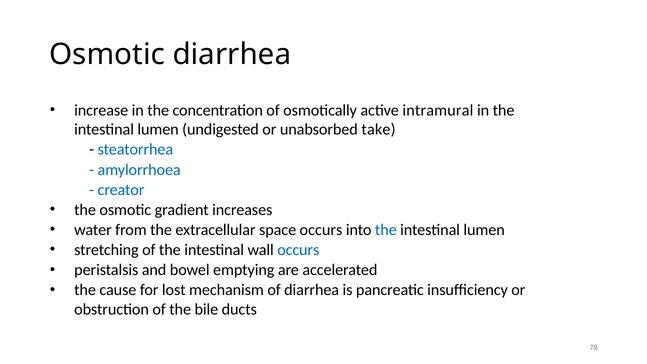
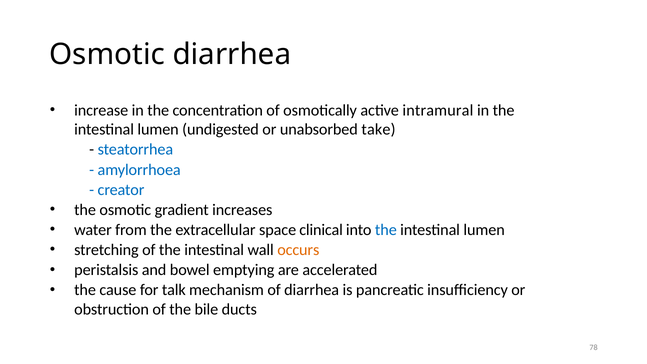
space occurs: occurs -> clinical
occurs at (298, 250) colour: blue -> orange
lost: lost -> talk
